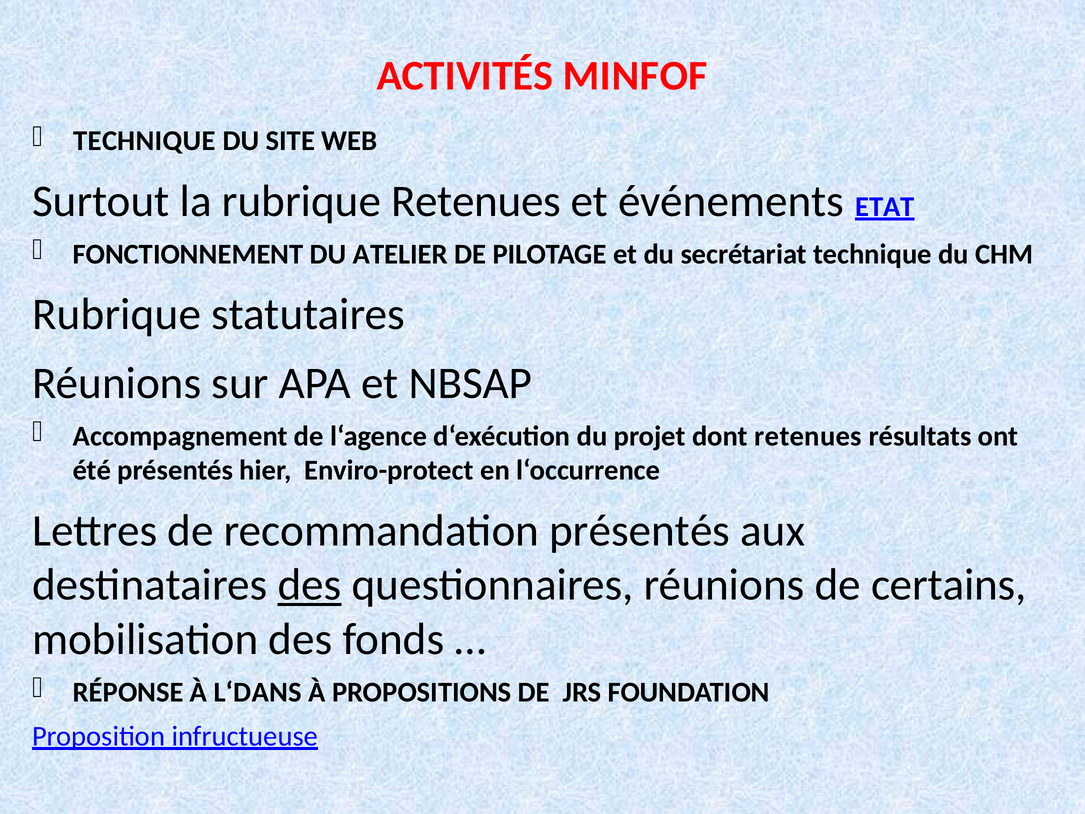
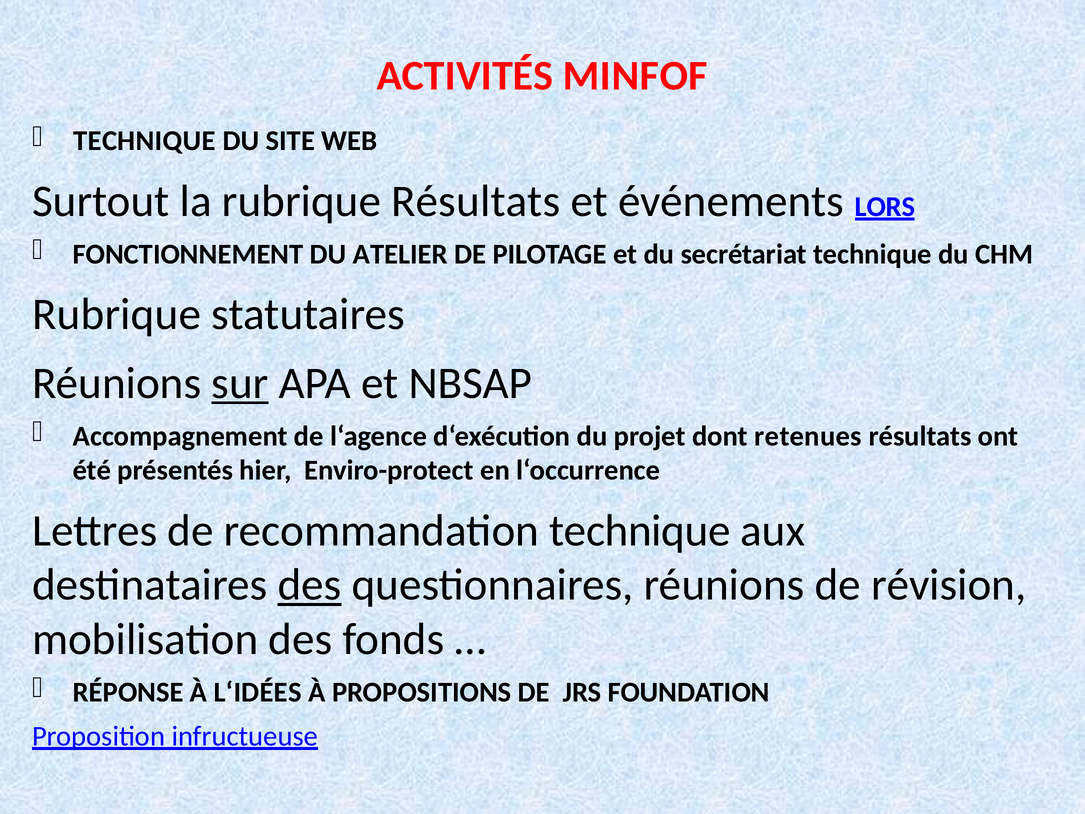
rubrique Retenues: Retenues -> Résultats
ETAT: ETAT -> LORS
sur underline: none -> present
recommandation présentés: présentés -> technique
certains: certains -> révision
L‘DANS: L‘DANS -> L‘IDÉES
